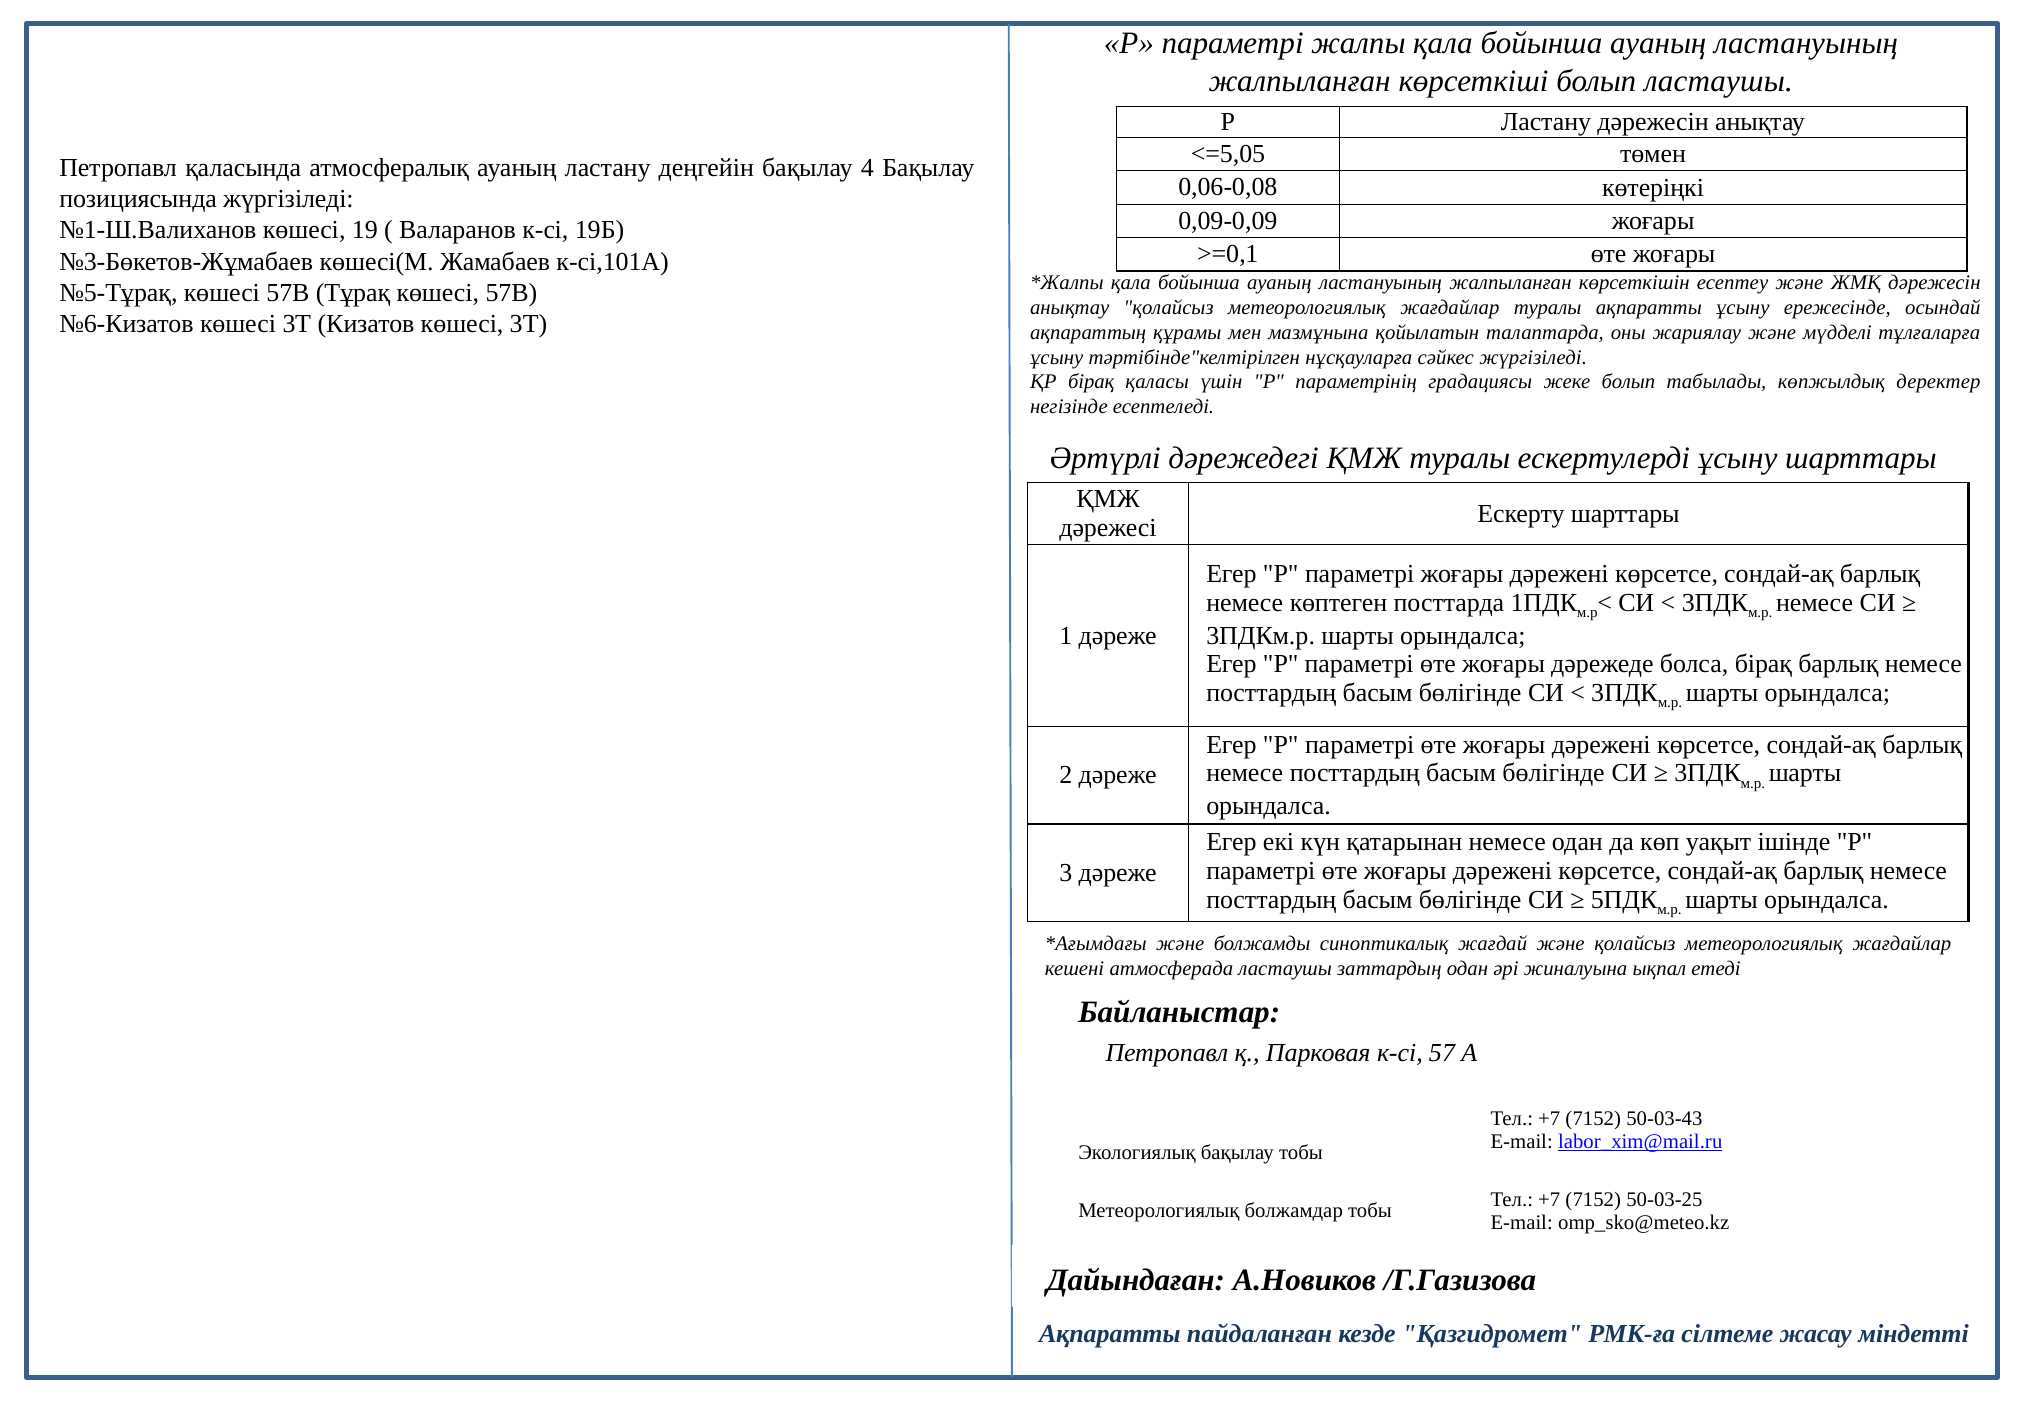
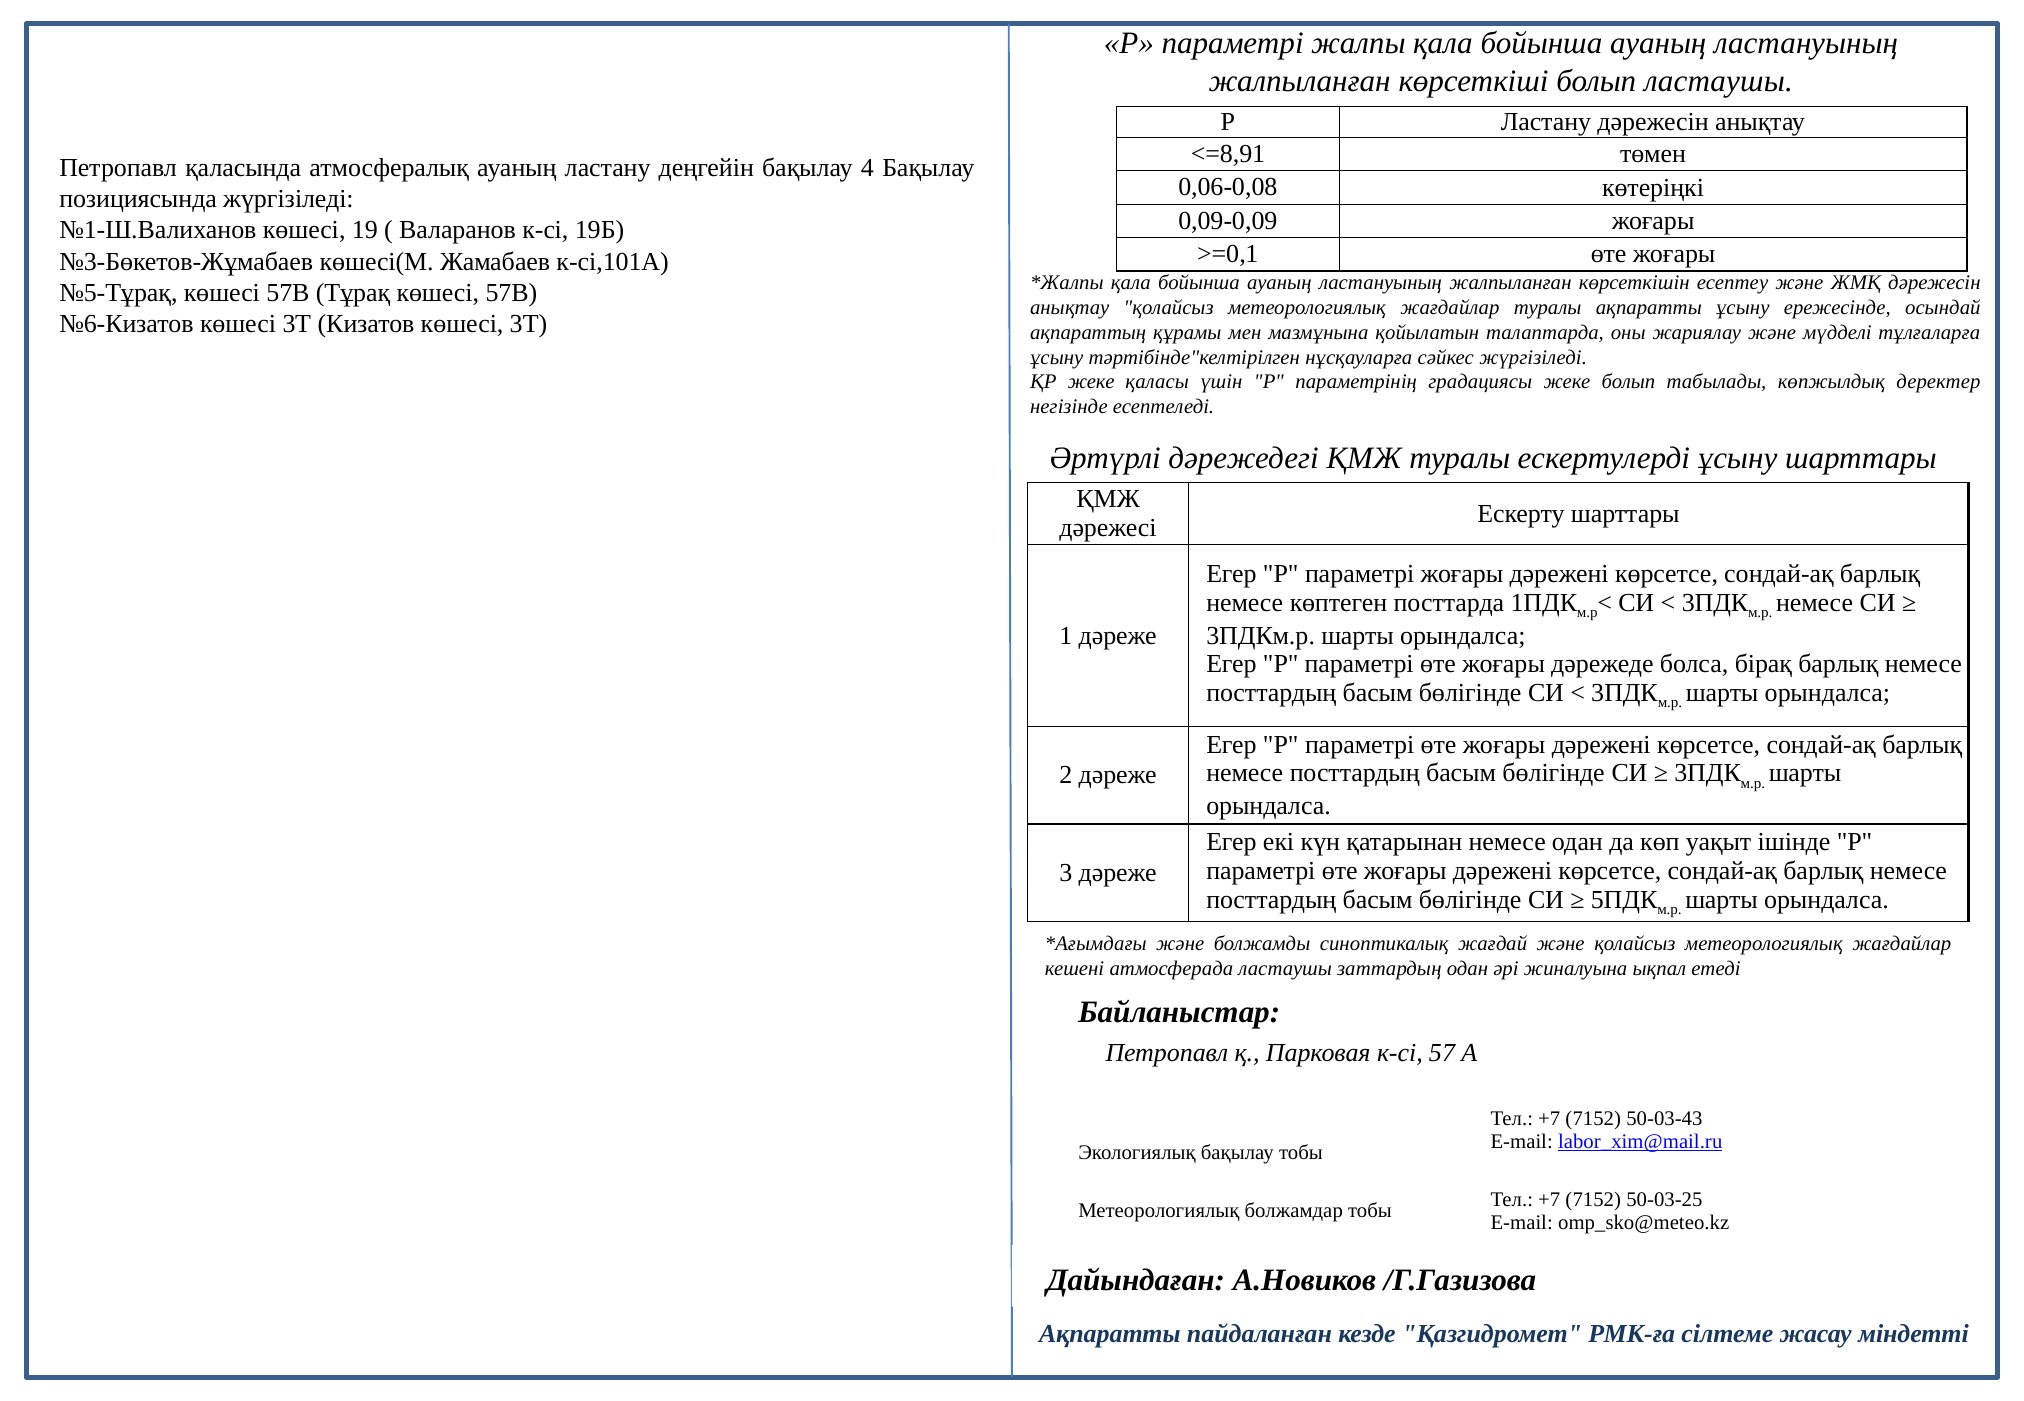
<=5,05: <=5,05 -> <=8,91
ҚР бірақ: бірақ -> жеке
